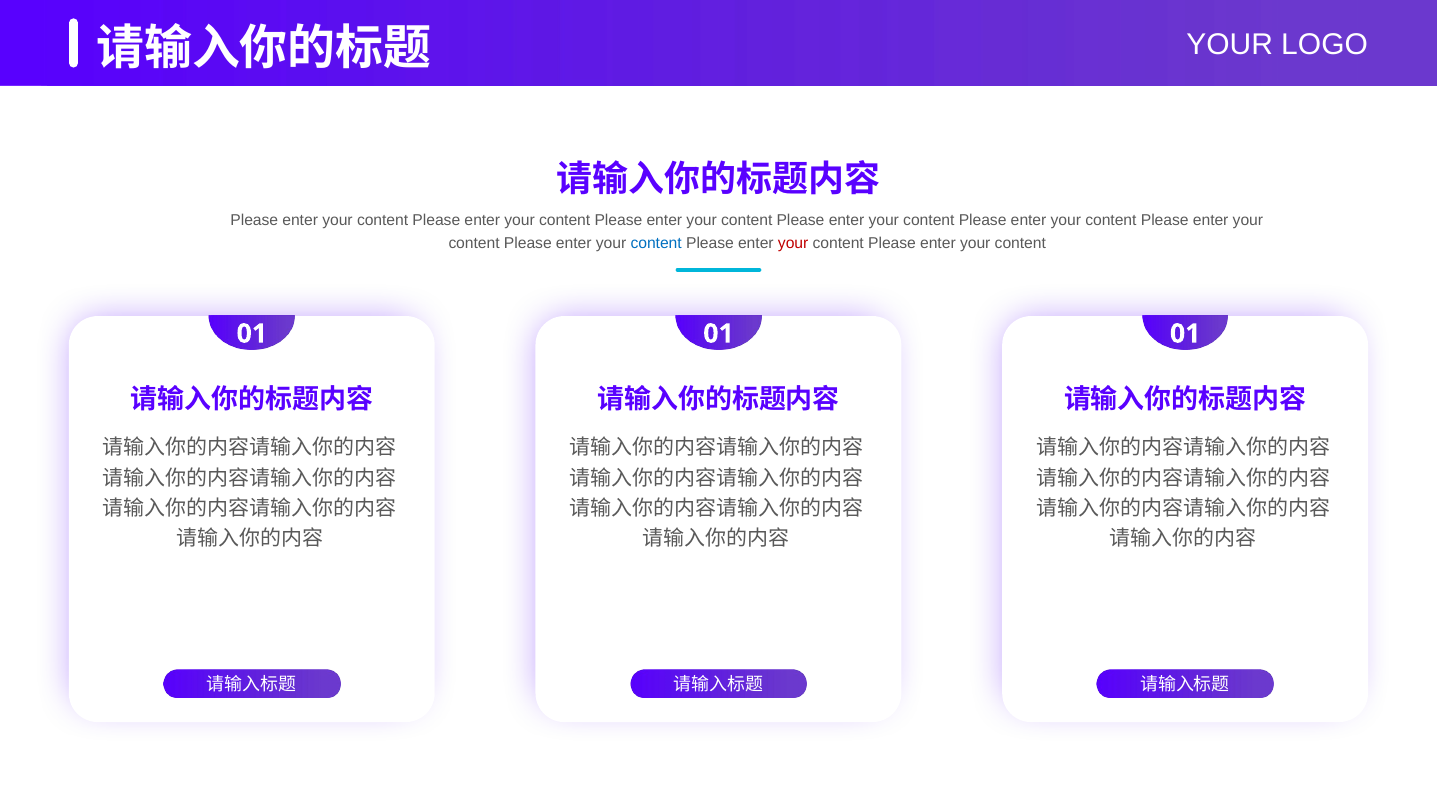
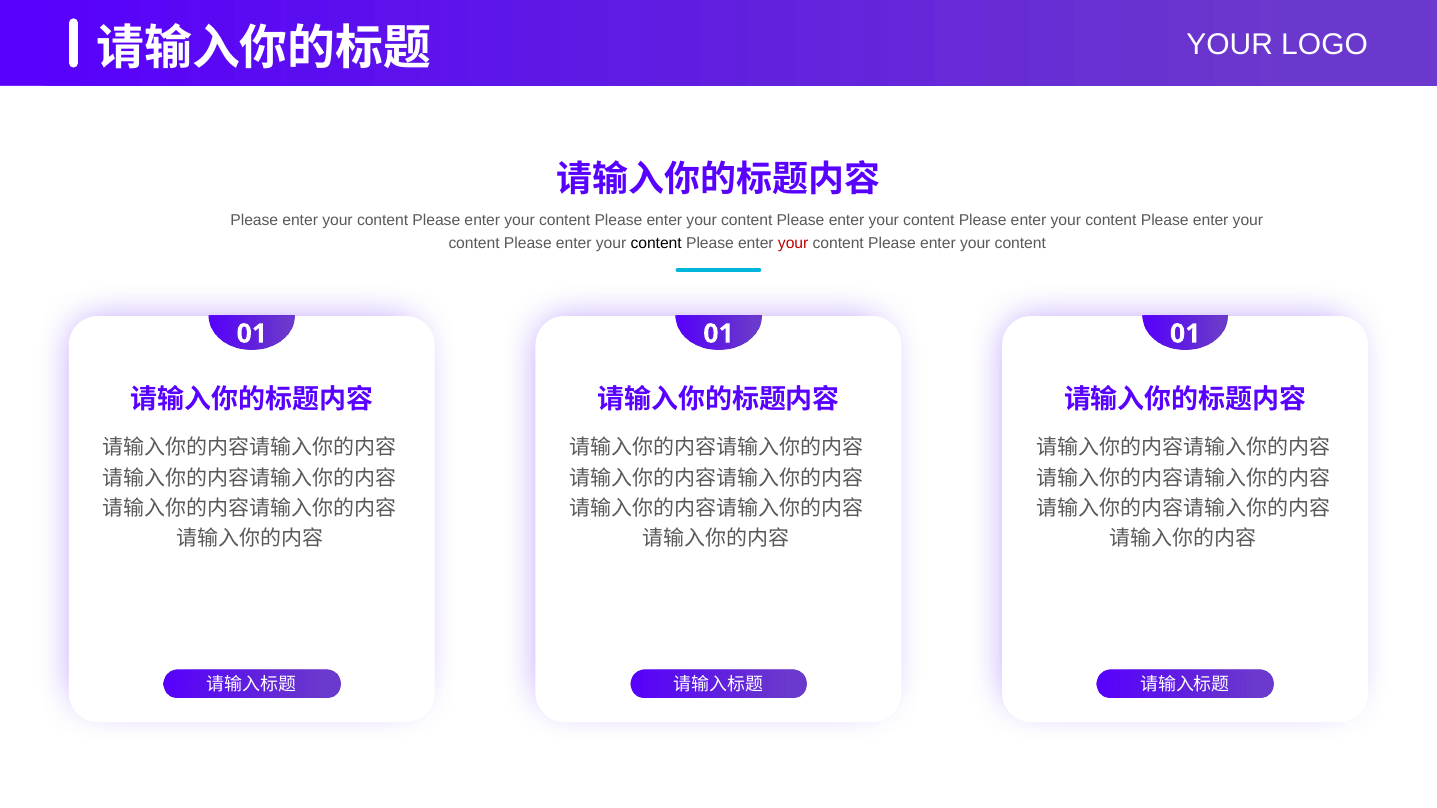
content at (656, 243) colour: blue -> black
